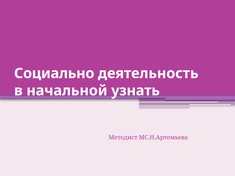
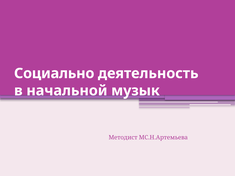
узнать: узнать -> музык
